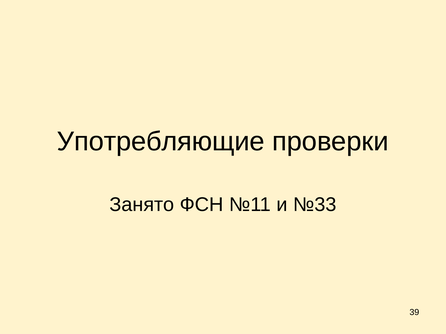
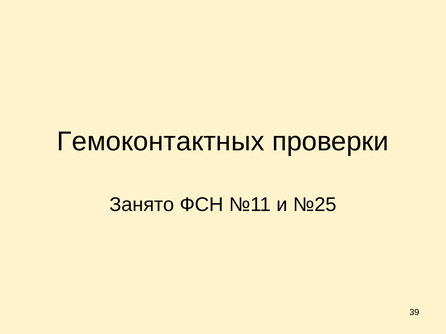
Употребляющие: Употребляющие -> Гемоконтактных
№33: №33 -> №25
